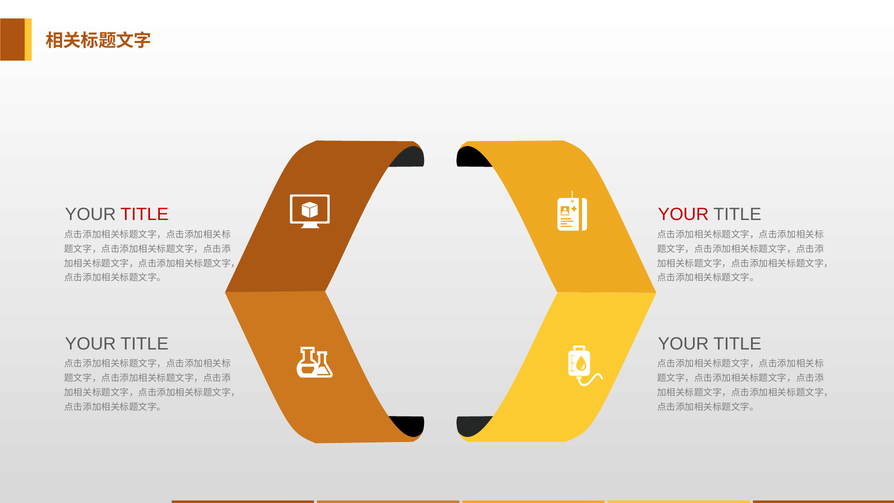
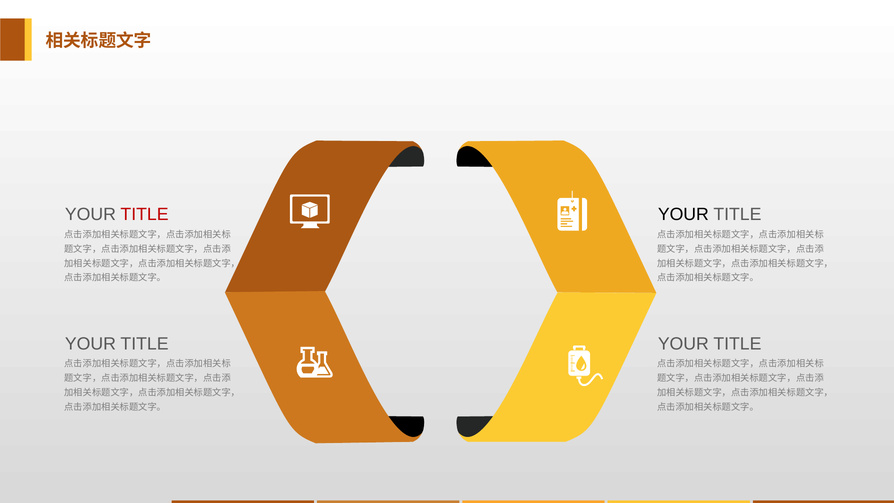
YOUR at (683, 214) colour: red -> black
